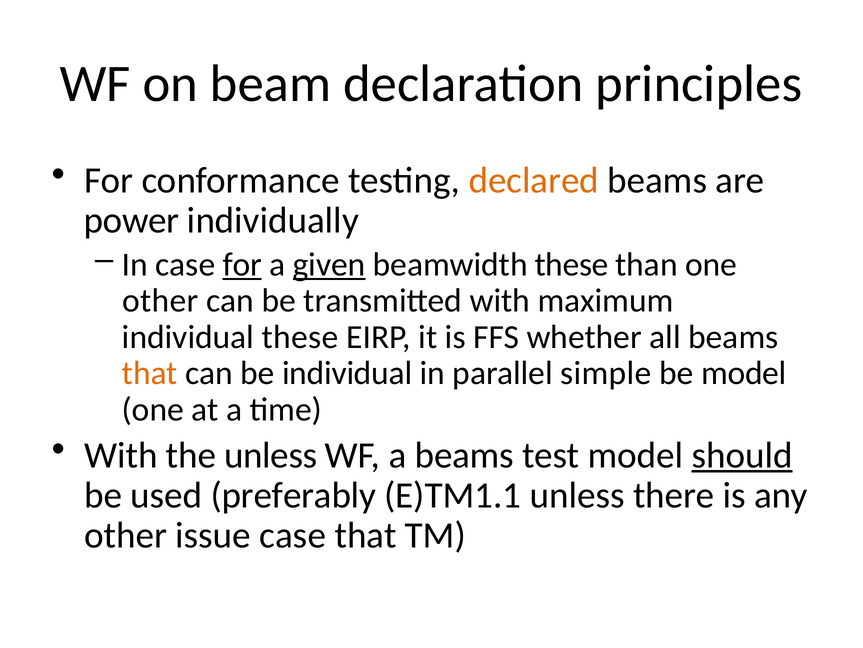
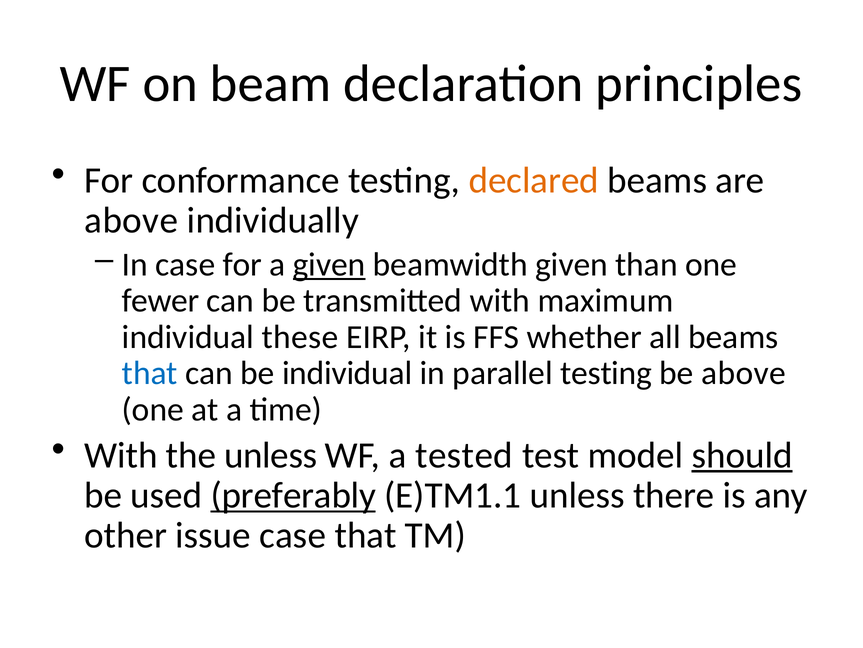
power at (132, 220): power -> above
for at (242, 264) underline: present -> none
beamwidth these: these -> given
other at (160, 300): other -> fewer
that at (150, 373) colour: orange -> blue
parallel simple: simple -> testing
be model: model -> above
a beams: beams -> tested
preferably underline: none -> present
